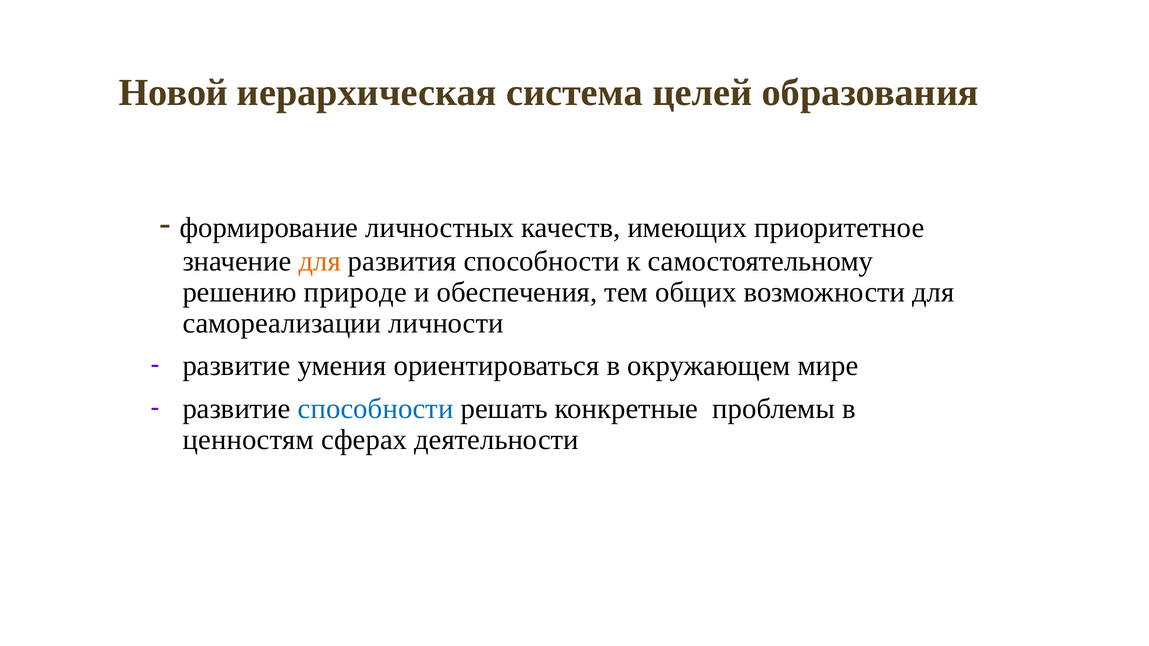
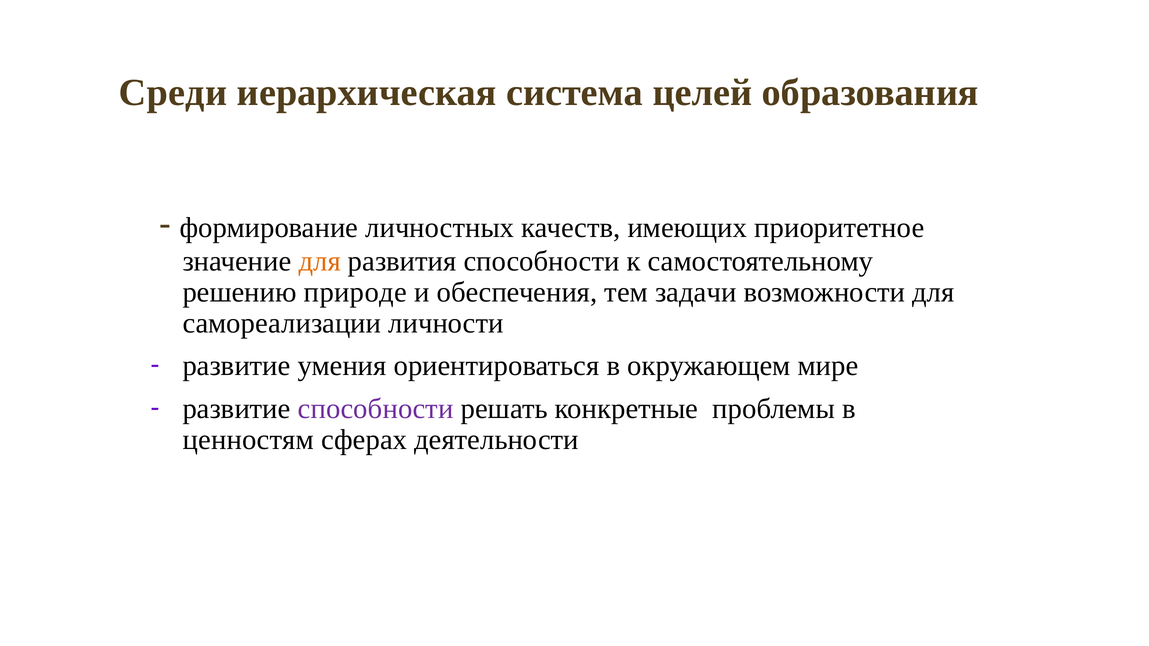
Новой: Новой -> Среди
общих: общих -> задачи
способности at (376, 409) colour: blue -> purple
